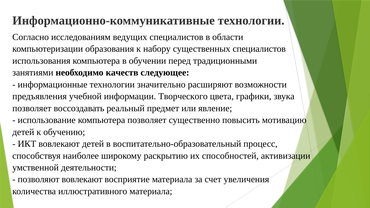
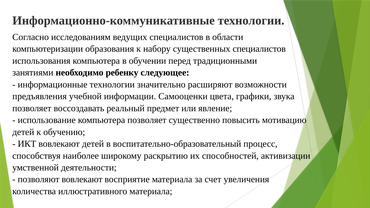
качеств: качеств -> ребенку
Творческого: Творческого -> Самооценки
